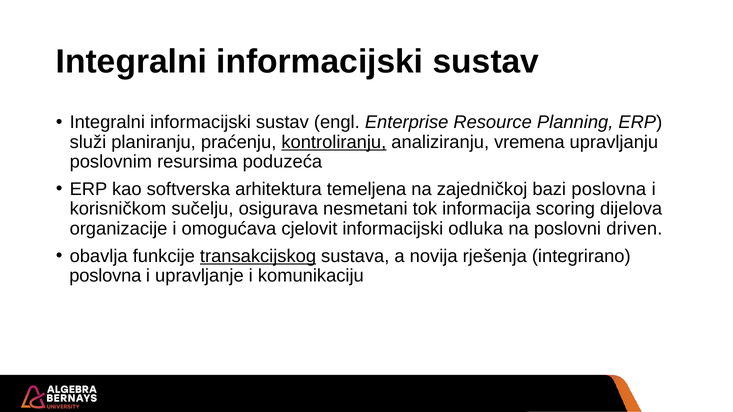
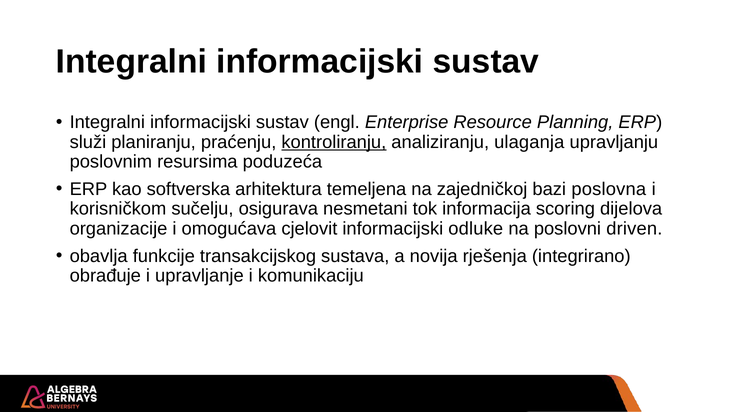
vremena: vremena -> ulaganja
odluka: odluka -> odluke
transakcijskog underline: present -> none
poslovna at (105, 276): poslovna -> obrađuje
